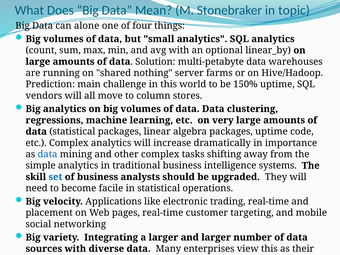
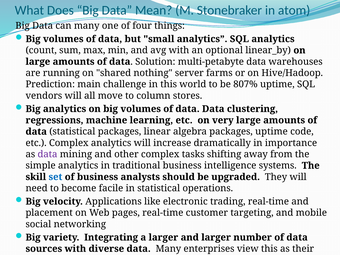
topic: topic -> atom
can alone: alone -> many
150%: 150% -> 807%
data at (47, 154) colour: blue -> purple
